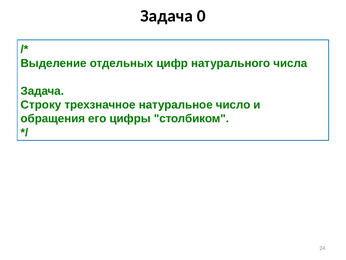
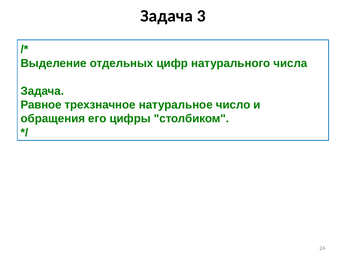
0: 0 -> 3
Строку: Строку -> Равное
